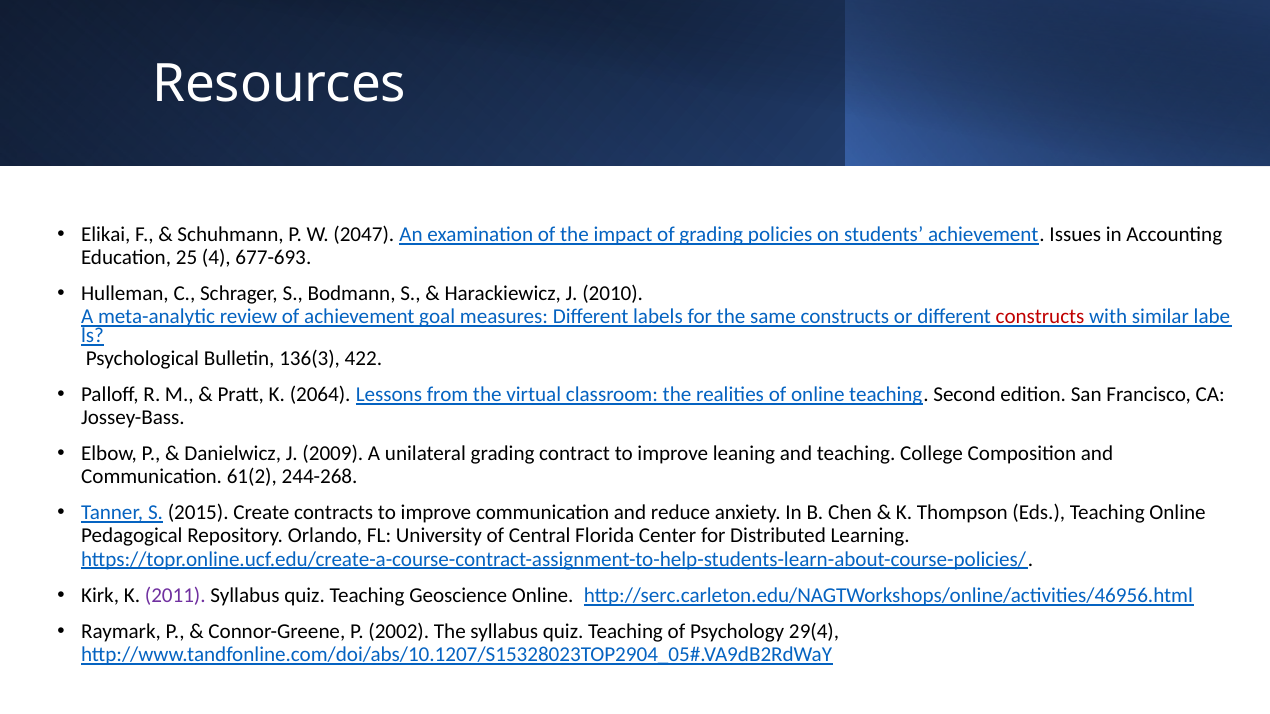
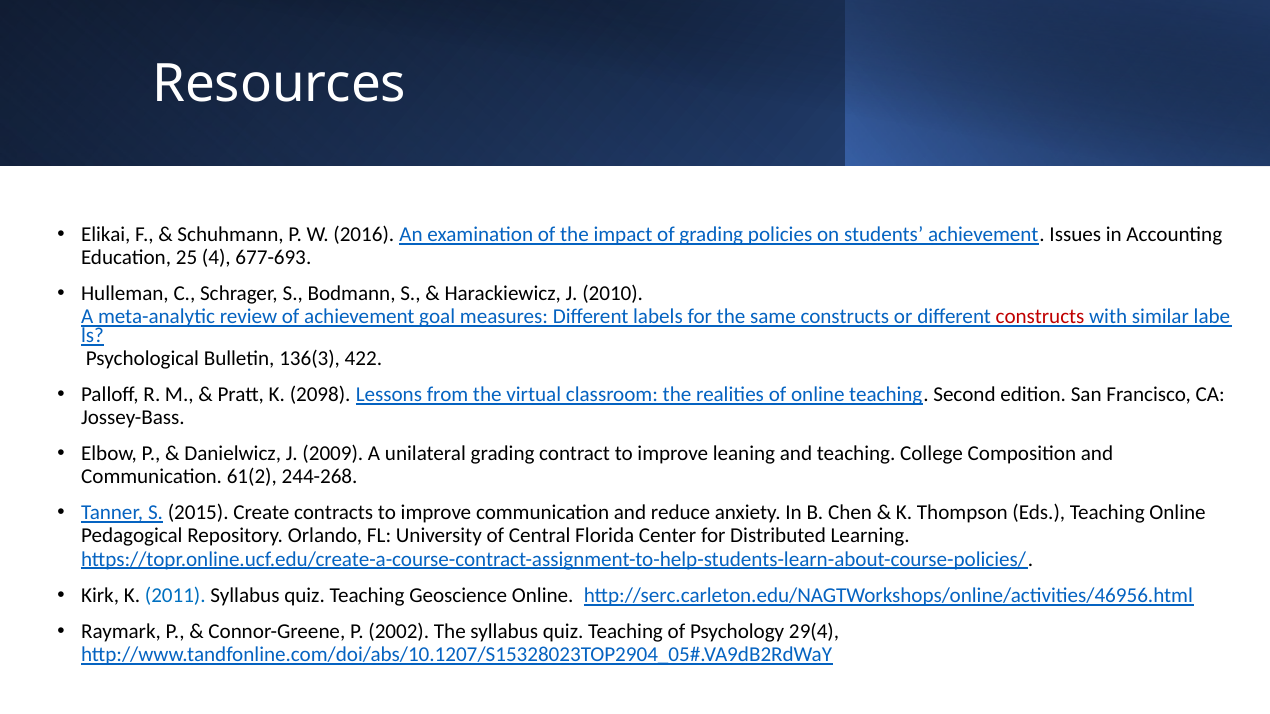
2047: 2047 -> 2016
2064: 2064 -> 2098
2011 colour: purple -> blue
